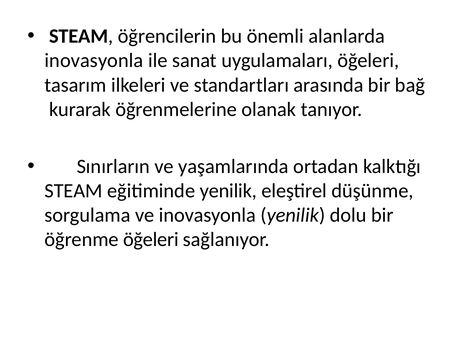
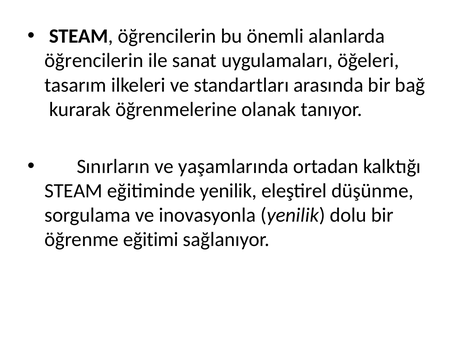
inovasyonla at (94, 61): inovasyonla -> öğrencilerin
öğrenme öğeleri: öğeleri -> eğitimi
